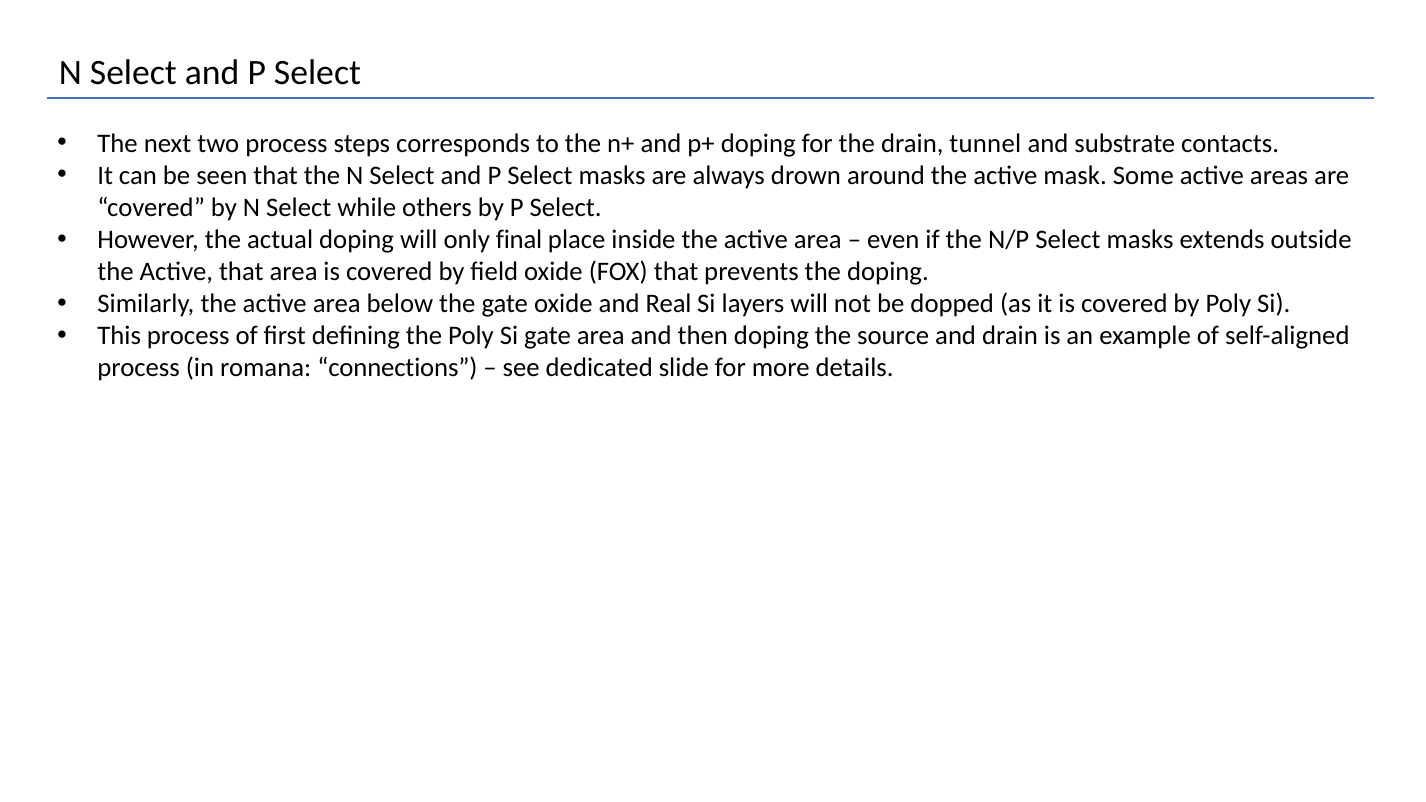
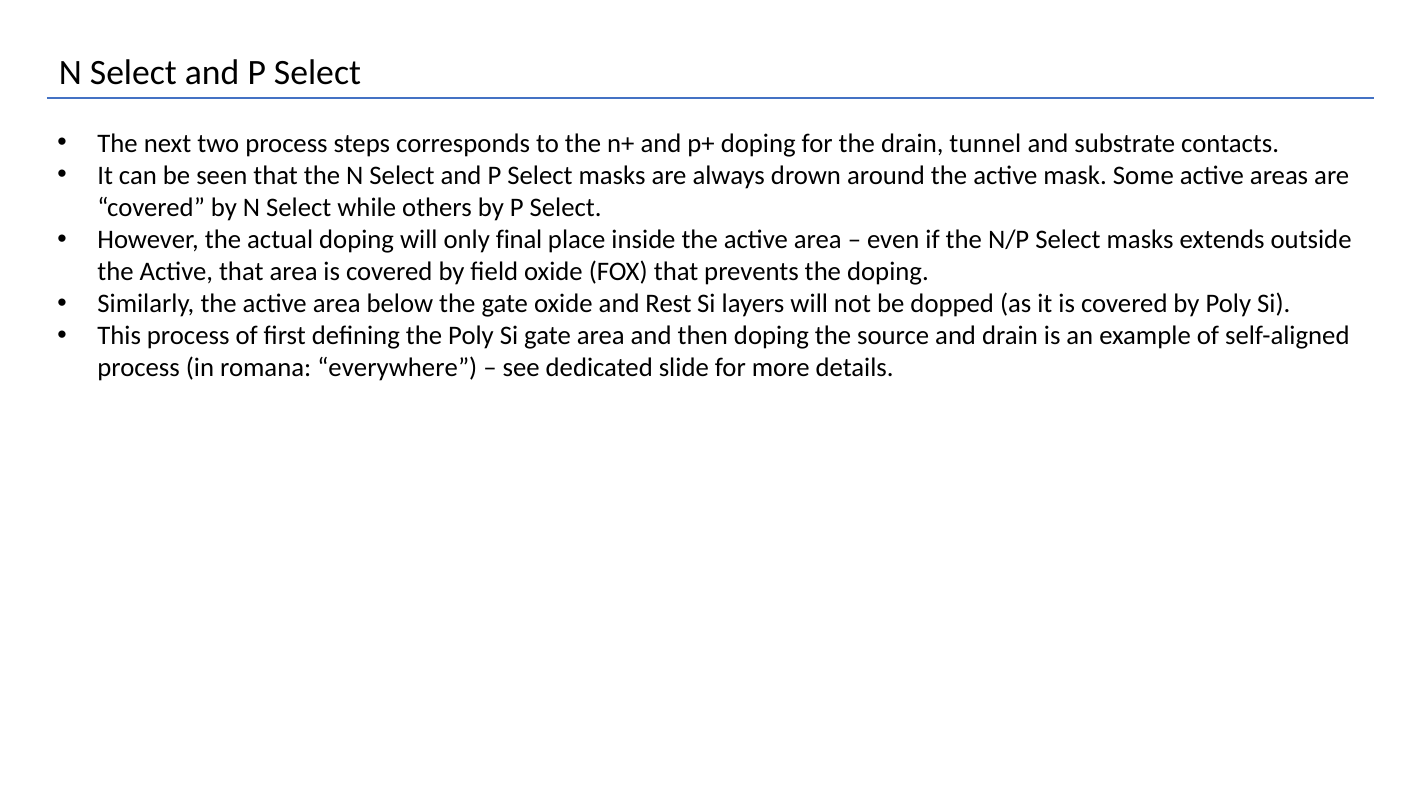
Real: Real -> Rest
connections: connections -> everywhere
